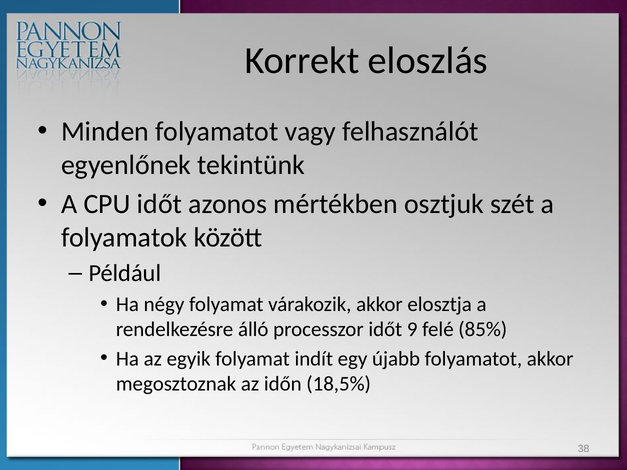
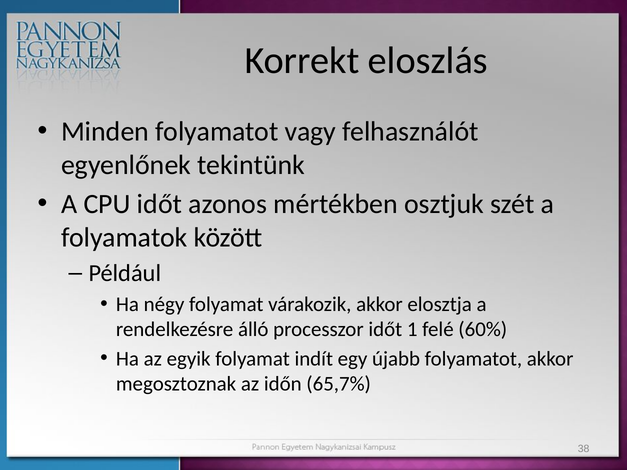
9: 9 -> 1
85%: 85% -> 60%
18,5%: 18,5% -> 65,7%
